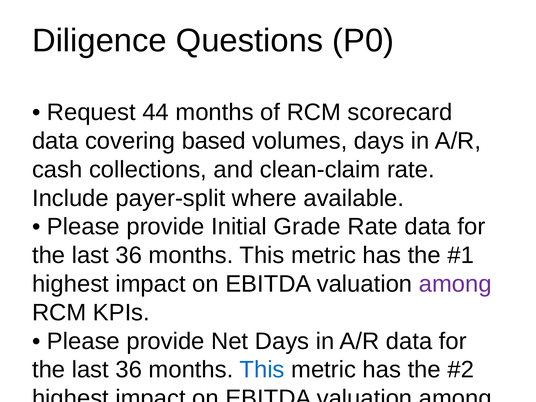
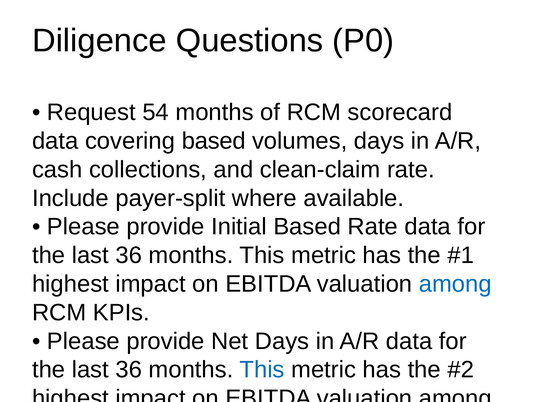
44: 44 -> 54
Initial Grade: Grade -> Based
among at (455, 284) colour: purple -> blue
